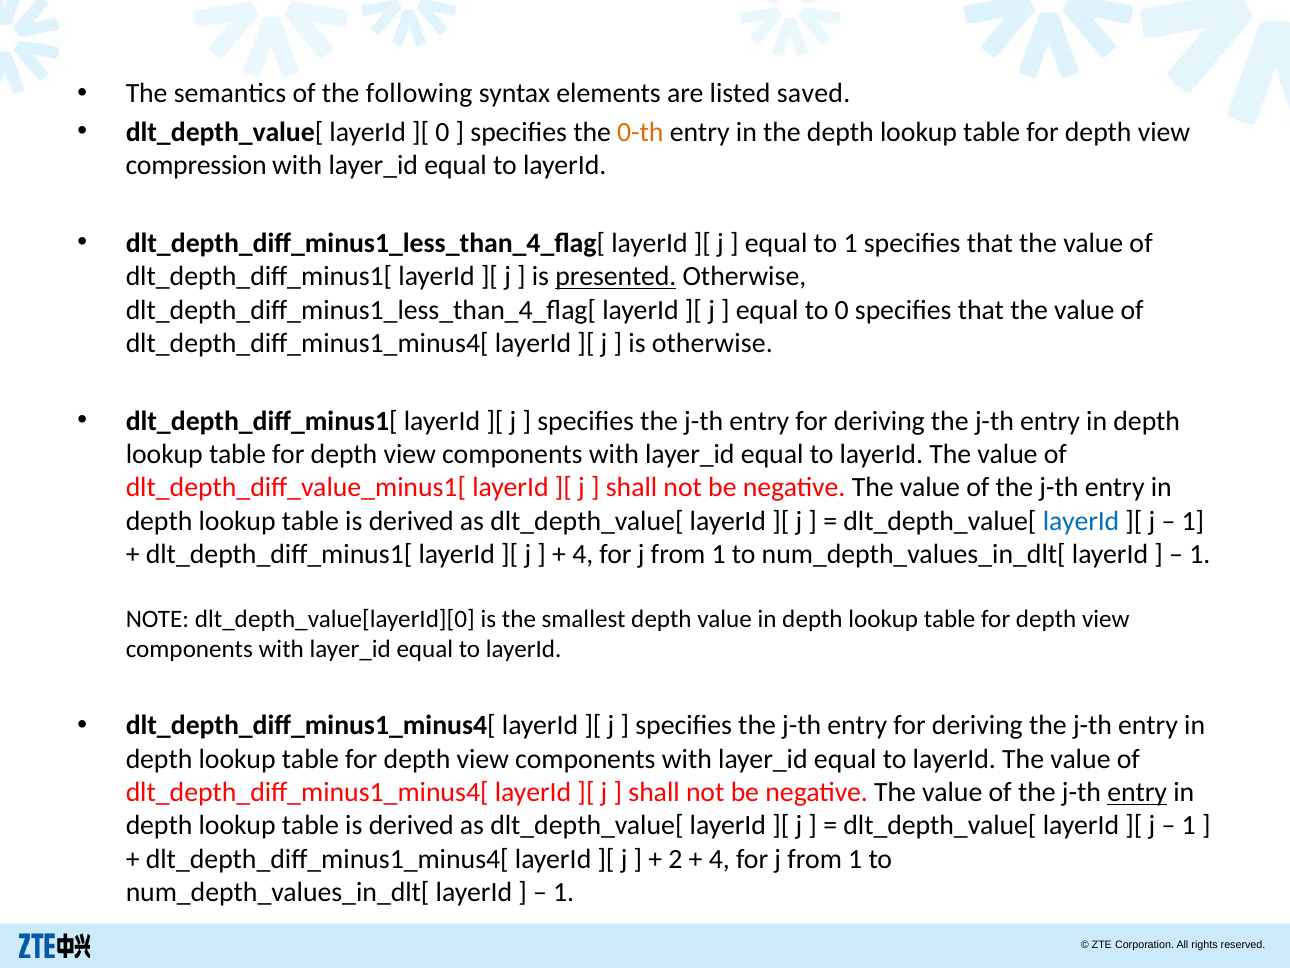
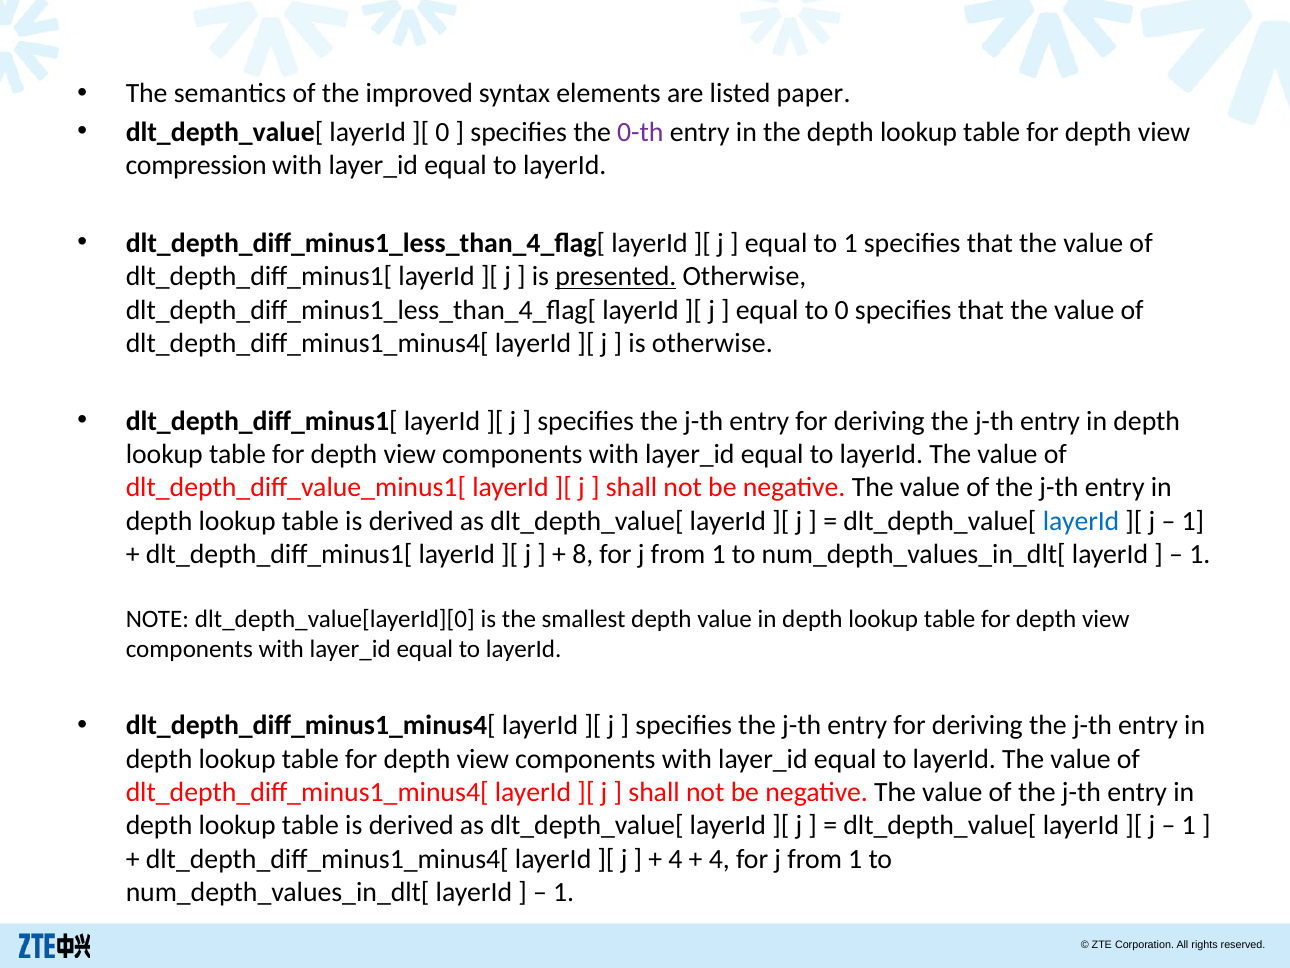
following: following -> improved
saved: saved -> paper
0-th colour: orange -> purple
4 at (583, 554): 4 -> 8
entry at (1137, 792) underline: present -> none
2 at (675, 859): 2 -> 4
